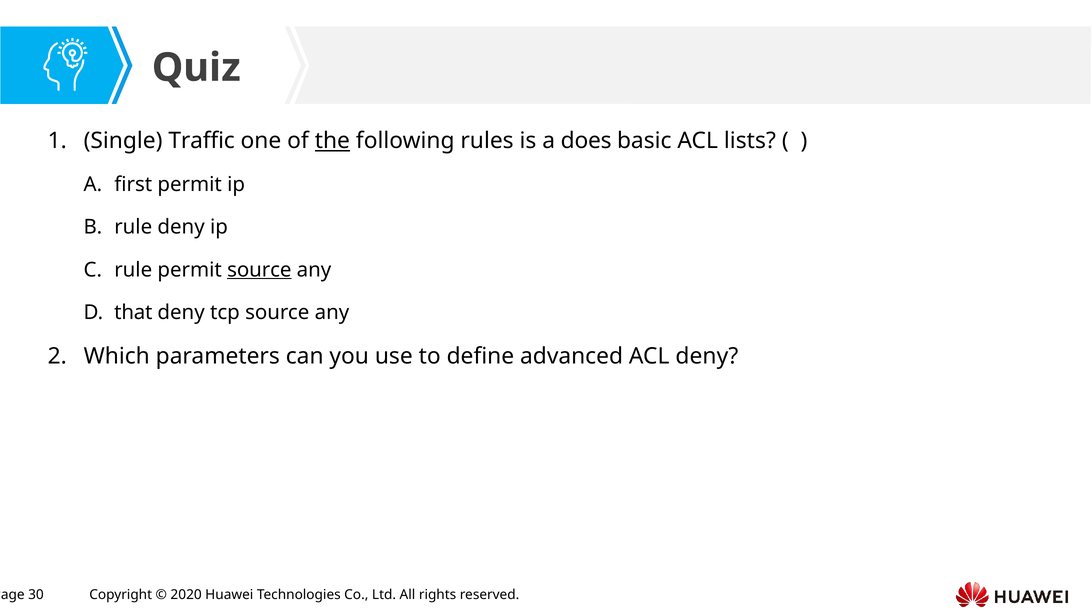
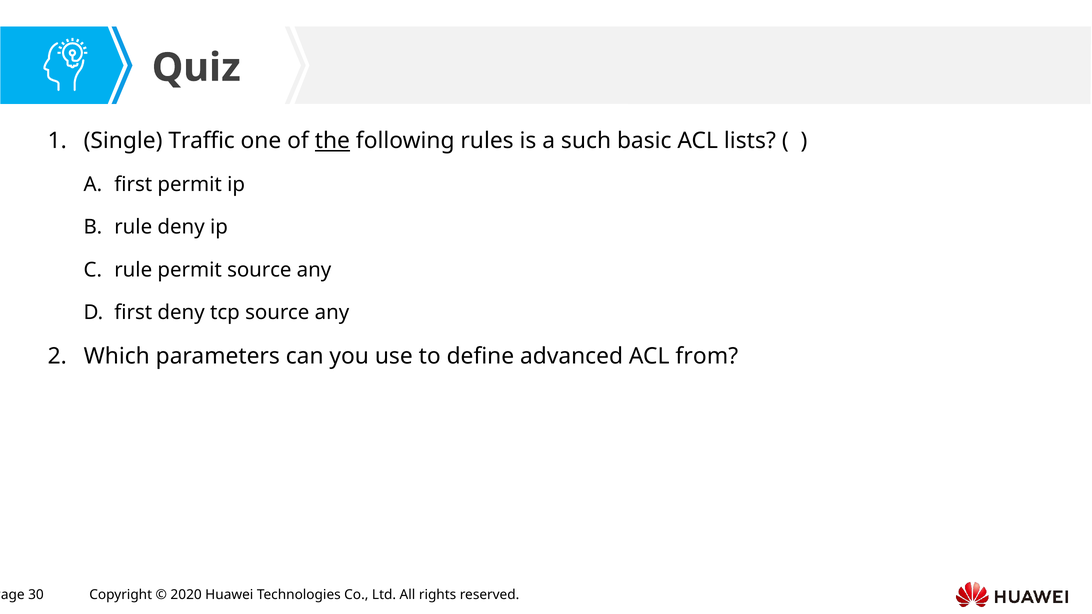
does: does -> such
source at (259, 270) underline: present -> none
that at (133, 312): that -> first
ACL deny: deny -> from
